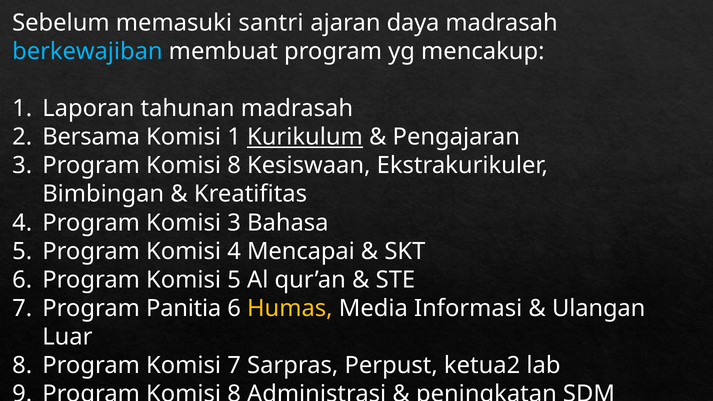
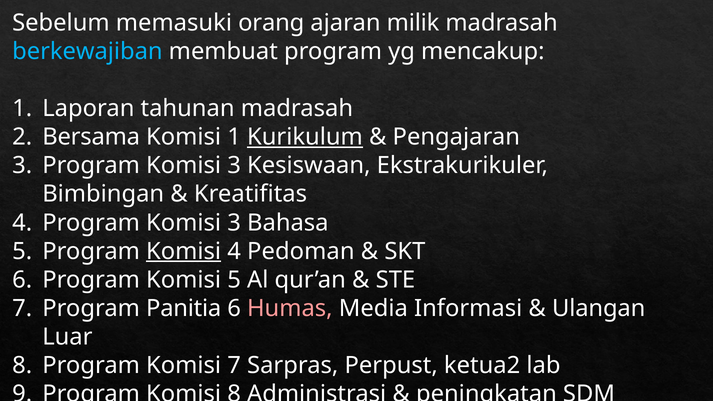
santri: santri -> orang
daya: daya -> milik
3 Program Komisi 8: 8 -> 3
Komisi at (184, 251) underline: none -> present
Mencapai: Mencapai -> Pedoman
Humas colour: yellow -> pink
